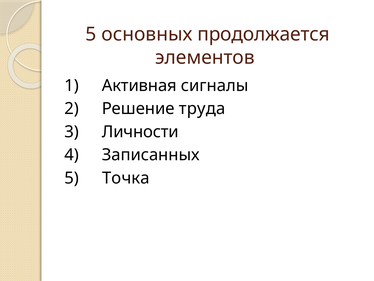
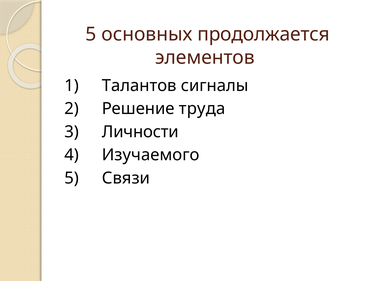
Активная: Активная -> Талантов
Записанных: Записанных -> Изучаемого
Точка: Точка -> Связи
